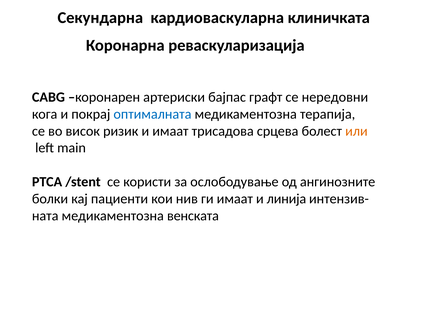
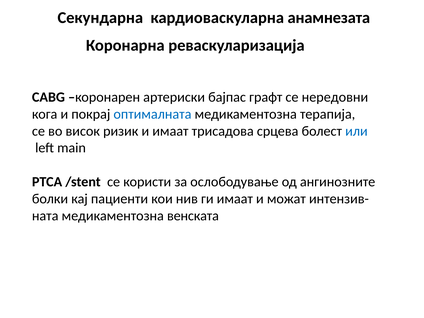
клиничката: клиничката -> анамнезата
или colour: orange -> blue
линија: линија -> можат
